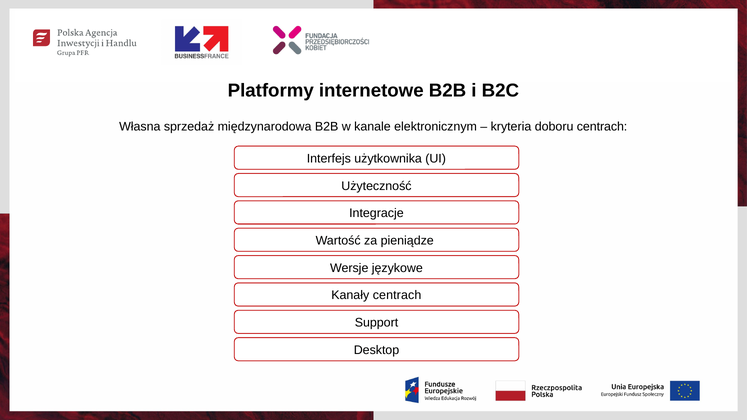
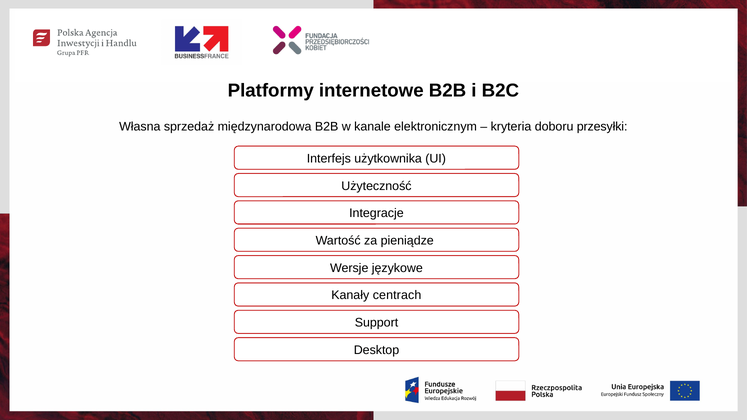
doboru centrach: centrach -> przesyłki
